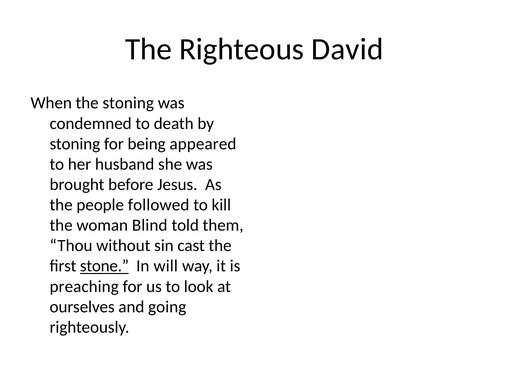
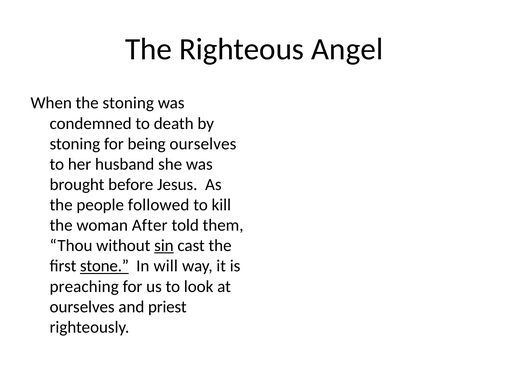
David: David -> Angel
being appeared: appeared -> ourselves
Blind: Blind -> After
sin underline: none -> present
going: going -> priest
